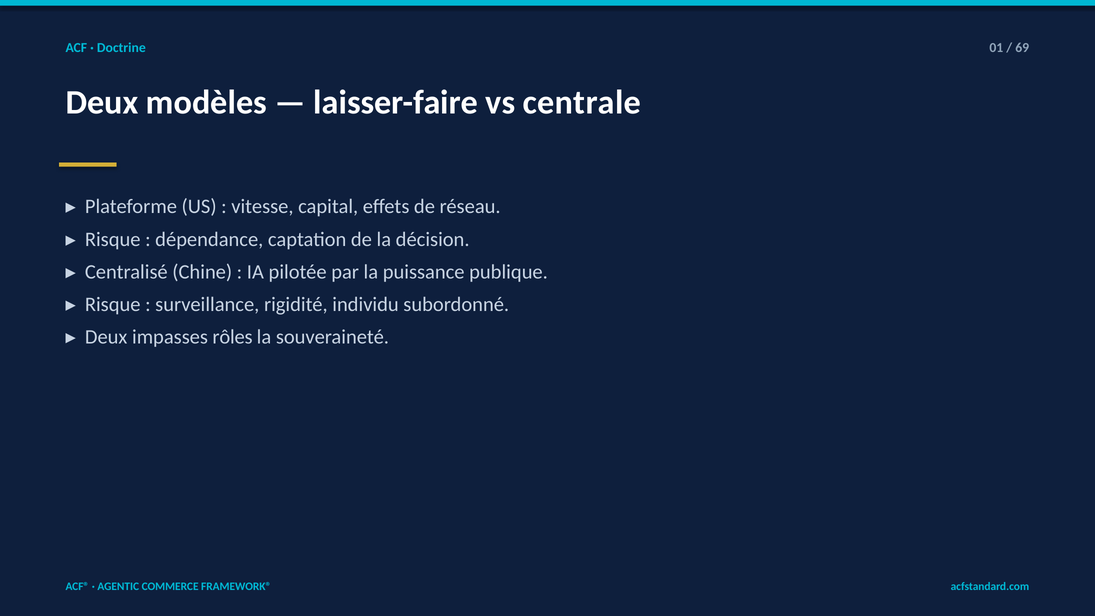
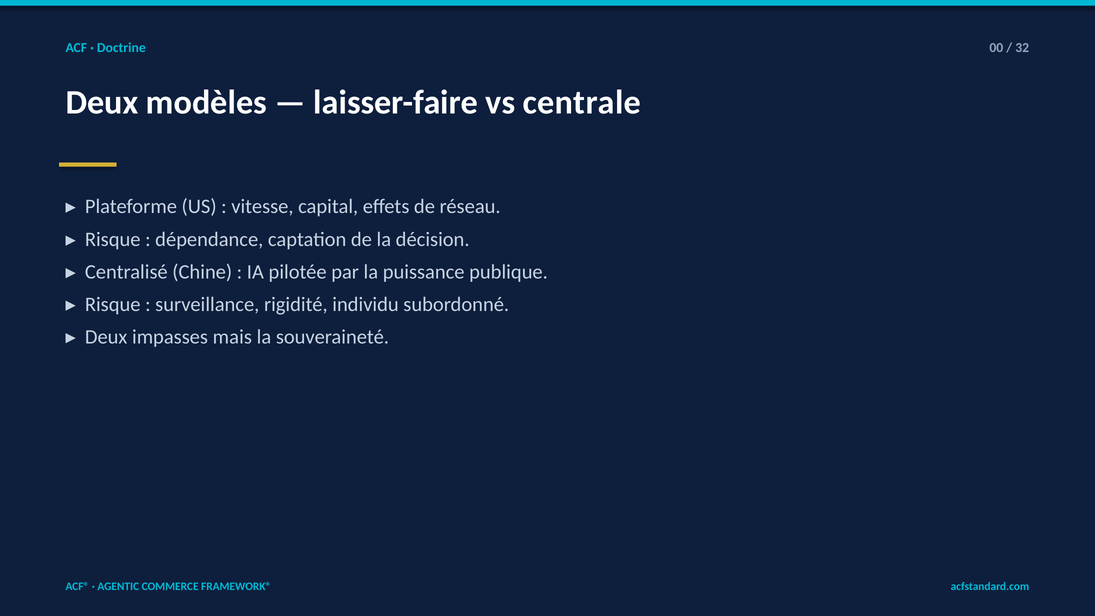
01: 01 -> 00
69: 69 -> 32
rôles: rôles -> mais
